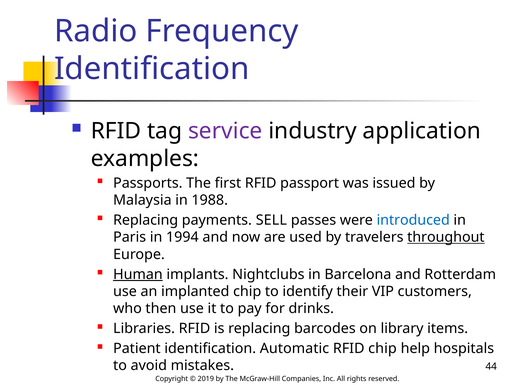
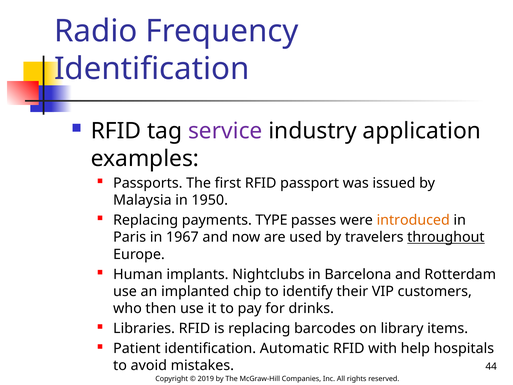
1988: 1988 -> 1950
SELL: SELL -> TYPE
introduced colour: blue -> orange
1994: 1994 -> 1967
Human underline: present -> none
RFID chip: chip -> with
